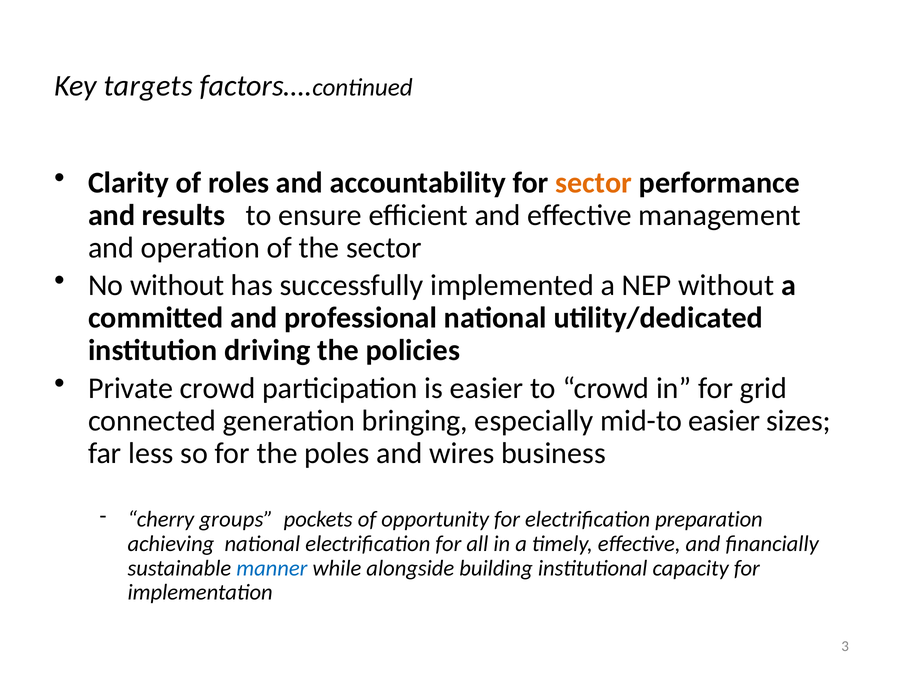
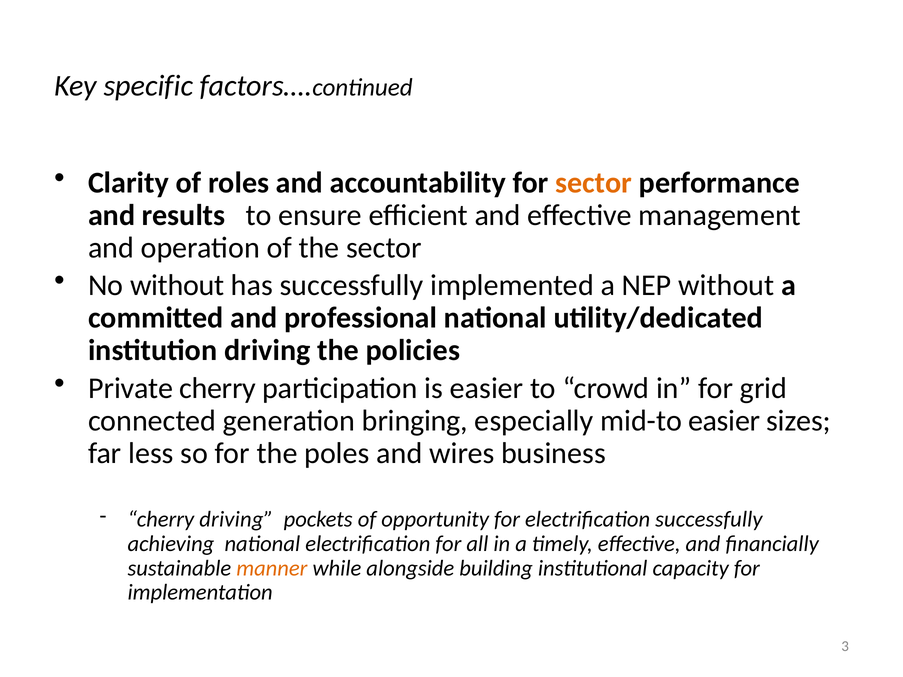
targets: targets -> specific
Private crowd: crowd -> cherry
cherry groups: groups -> driving
electrification preparation: preparation -> successfully
manner colour: blue -> orange
